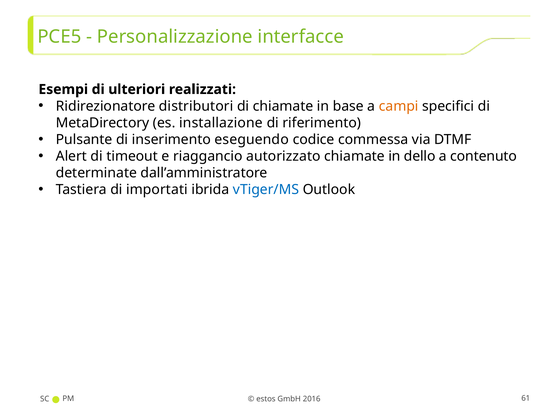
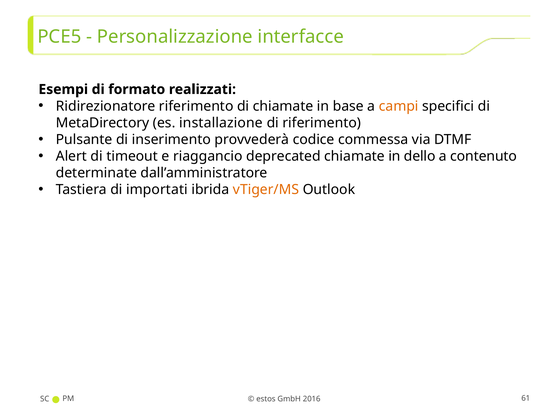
ulteriori: ulteriori -> formato
Ridirezionatore distributori: distributori -> riferimento
eseguendo: eseguendo -> provvederà
autorizzato: autorizzato -> deprecated
vTiger/MS colour: blue -> orange
